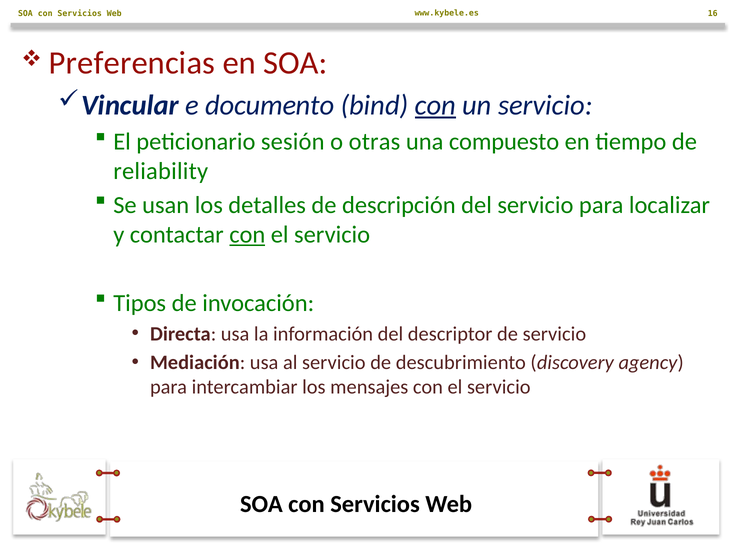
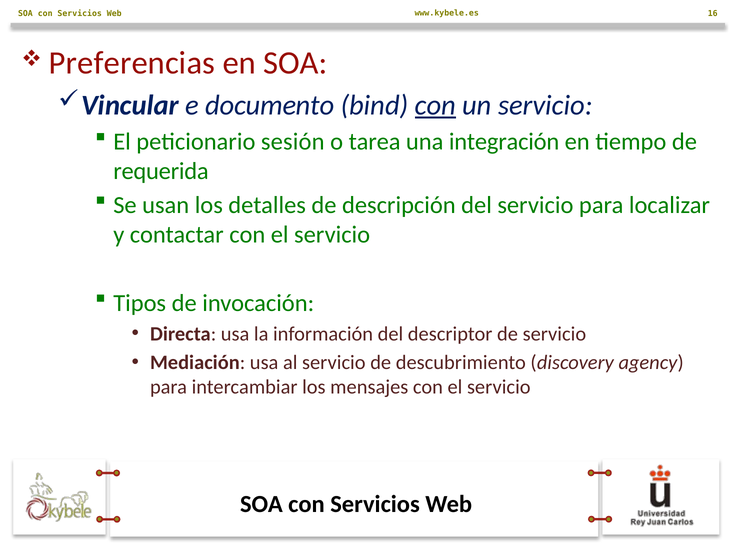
otras: otras -> tarea
compuesto: compuesto -> integración
reliability: reliability -> requerida
con at (247, 235) underline: present -> none
